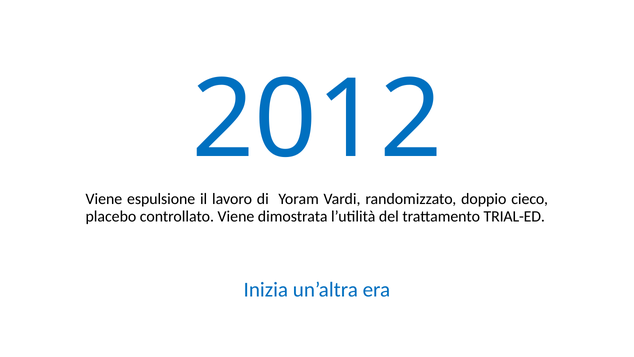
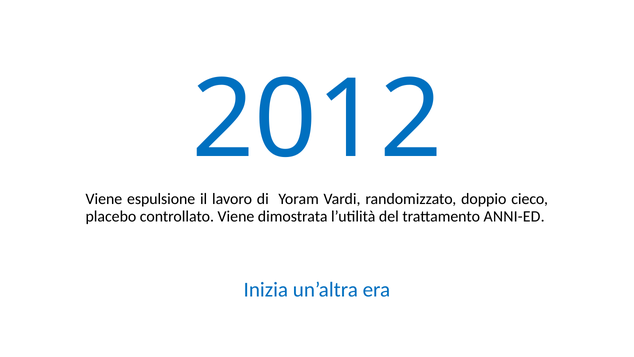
TRIAL-ED: TRIAL-ED -> ANNI-ED
